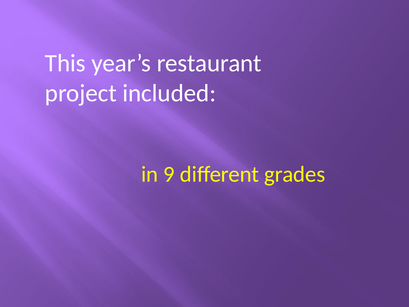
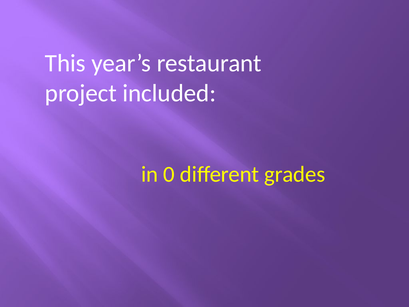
9: 9 -> 0
